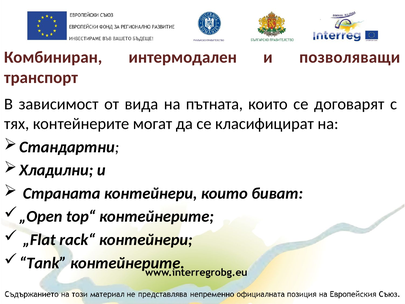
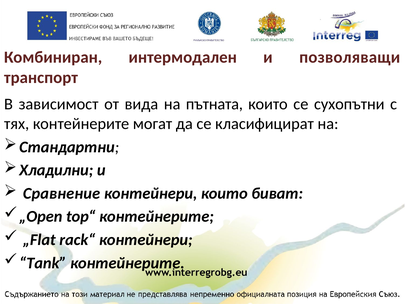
договарят: договарят -> сухопътни
Страната: Страната -> Сравнение
